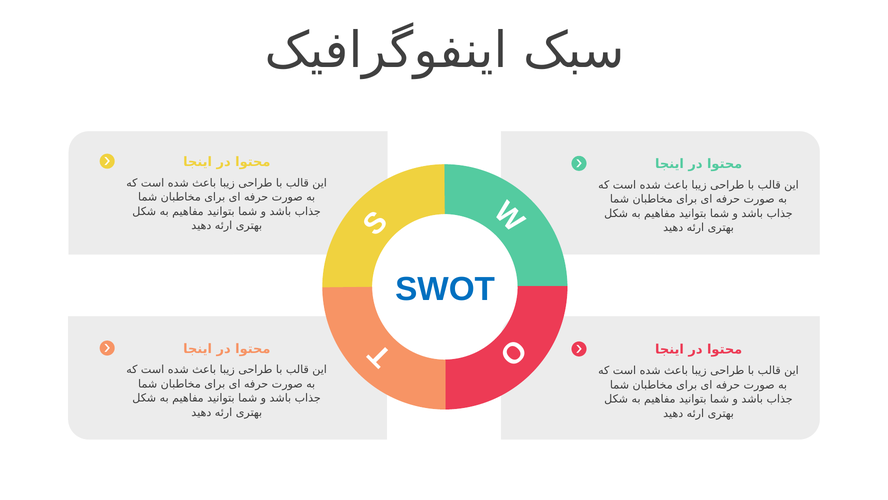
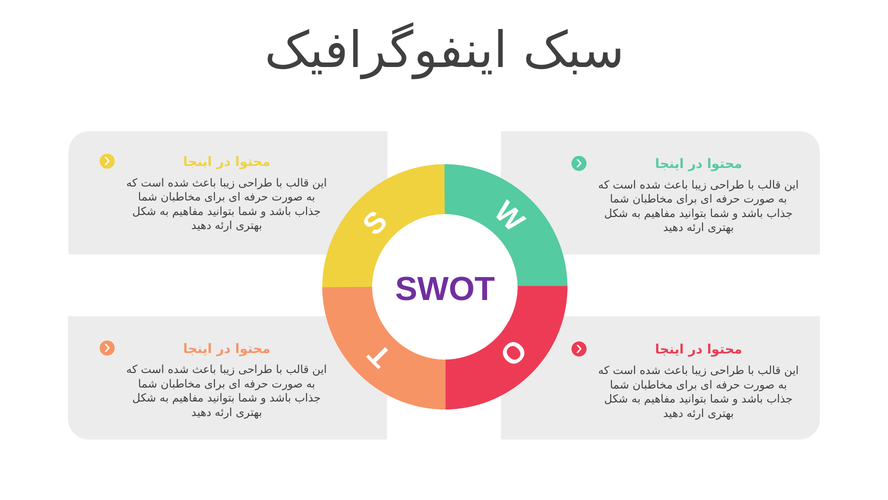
SWOT colour: blue -> purple
